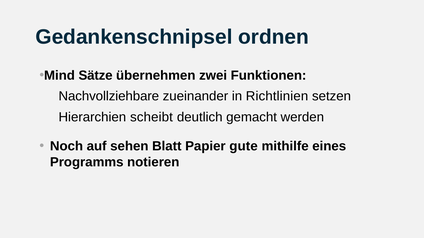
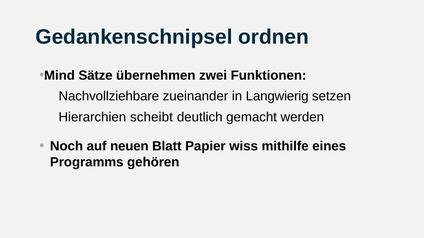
Richtlinien: Richtlinien -> Langwierig
sehen: sehen -> neuen
gute: gute -> wiss
notieren: notieren -> gehören
